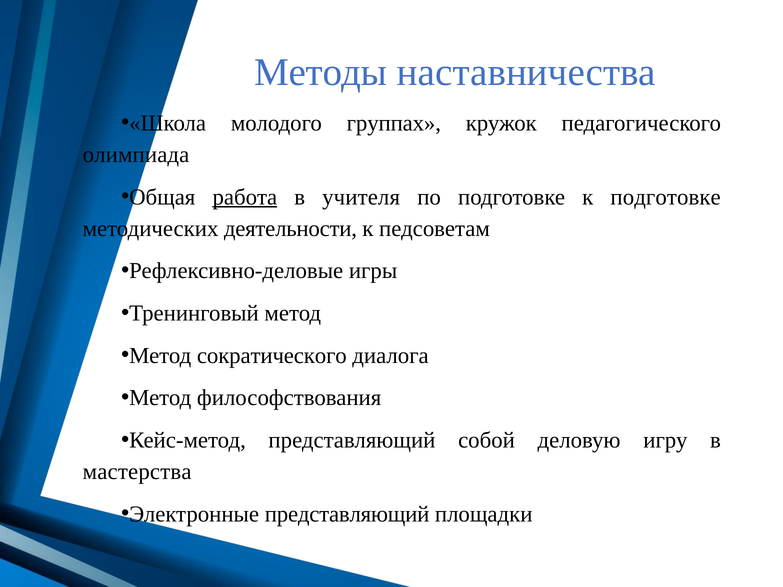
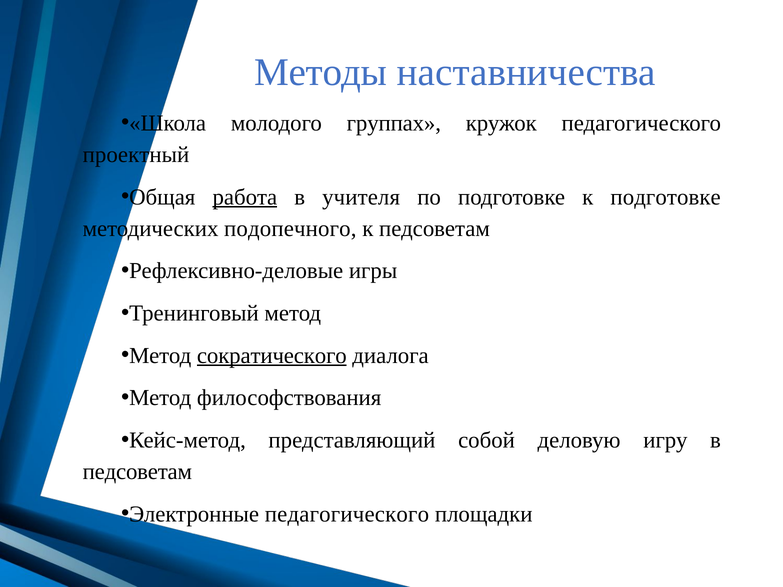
олимпиада: олимпиада -> проектный
деятельности: деятельности -> подопечного
сократического underline: none -> present
мастерства at (137, 472): мастерства -> педсоветам
Электронные представляющий: представляющий -> педагогического
